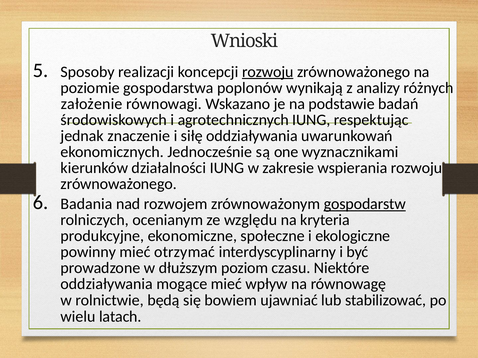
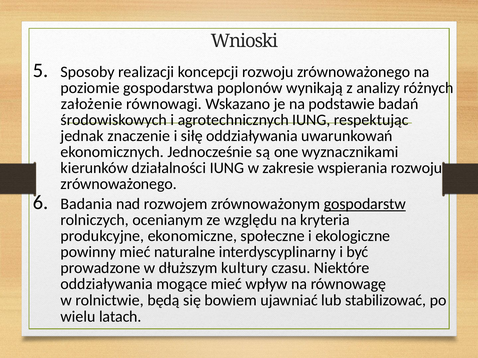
rozwoju at (268, 72) underline: present -> none
otrzymać: otrzymać -> naturalne
poziom: poziom -> kultury
